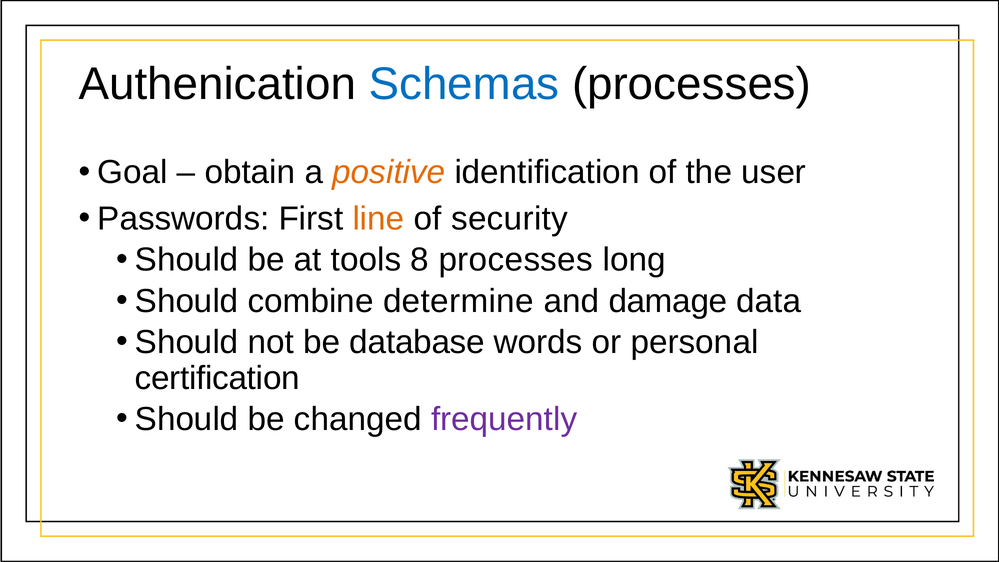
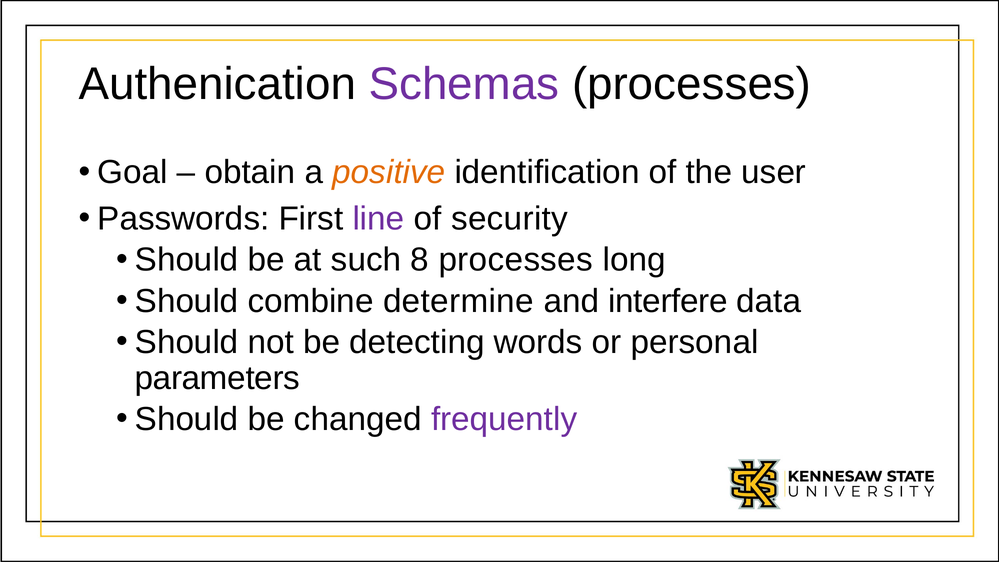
Schemas colour: blue -> purple
line colour: orange -> purple
tools: tools -> such
damage: damage -> interfere
database: database -> detecting
certification: certification -> parameters
